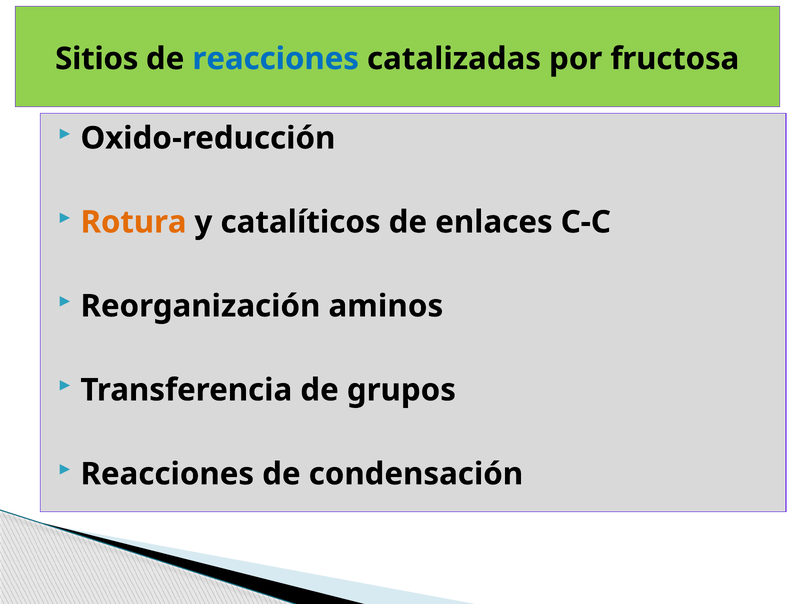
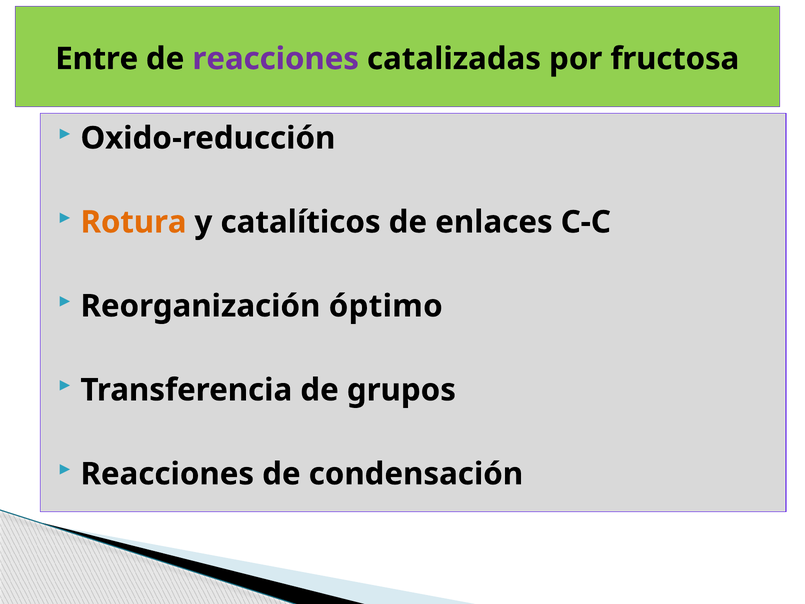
Sitios: Sitios -> Entre
reacciones at (276, 59) colour: blue -> purple
aminos: aminos -> óptimo
